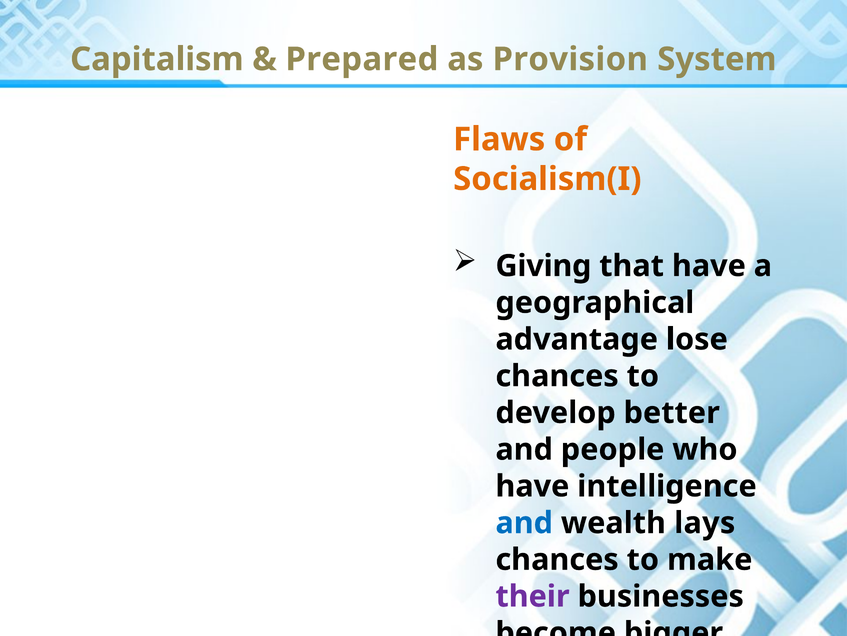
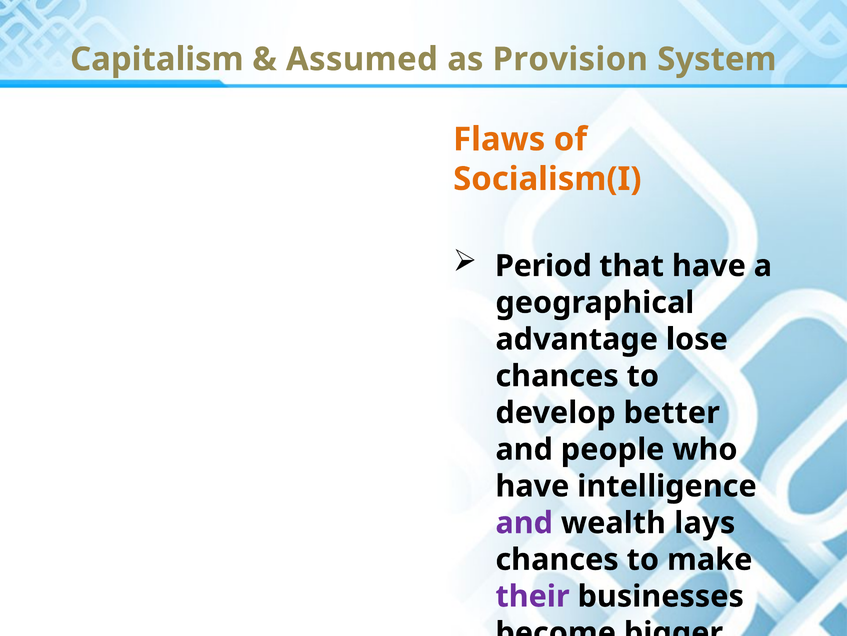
Prepared: Prepared -> Assumed
Giving: Giving -> Period
and at (524, 522) colour: blue -> purple
